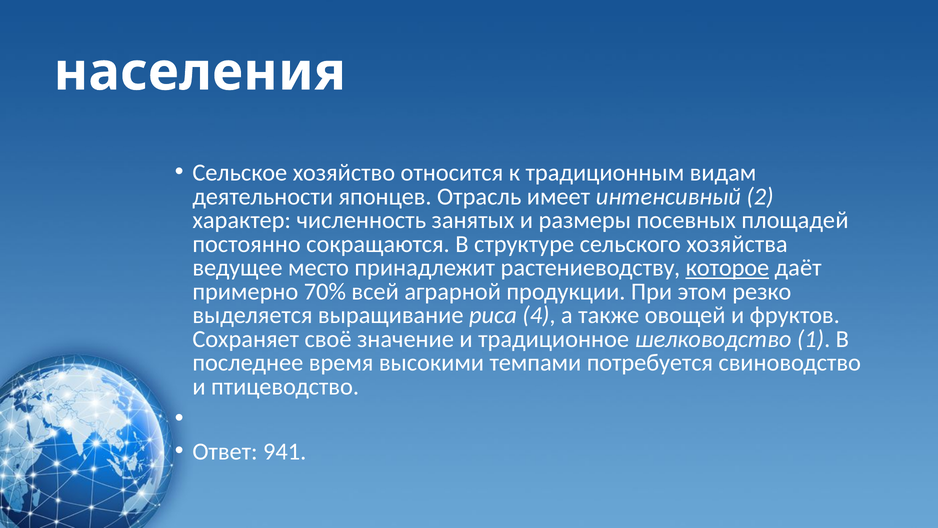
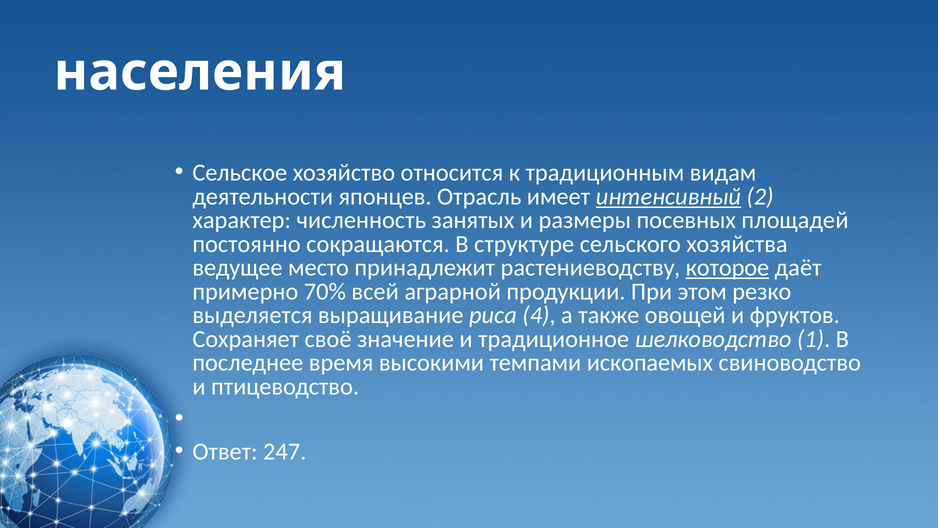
интенсивный underline: none -> present
потребуется: потребуется -> ископаемых
941: 941 -> 247
